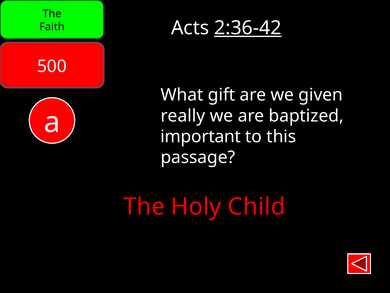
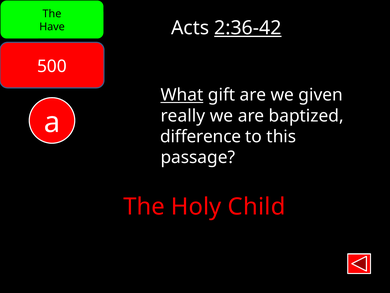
Faith: Faith -> Have
What underline: none -> present
important: important -> difference
